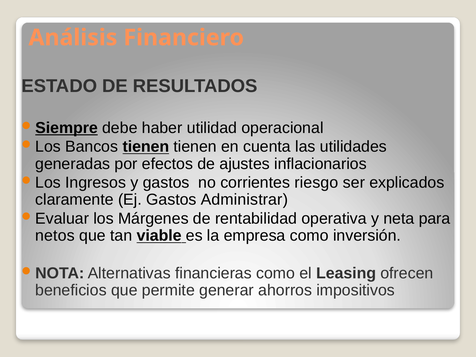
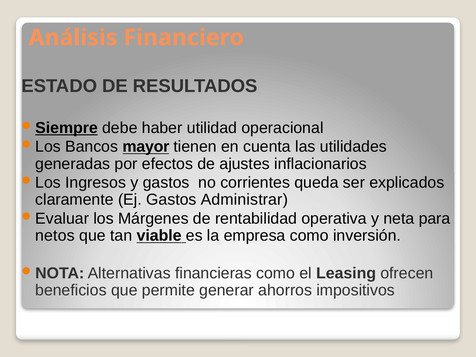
Bancos tienen: tienen -> mayor
riesgo: riesgo -> queda
